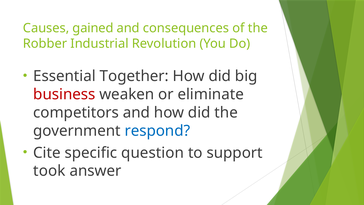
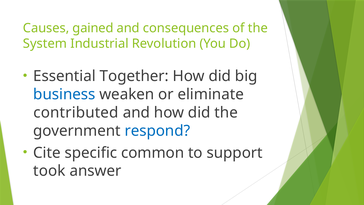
Robber: Robber -> System
business colour: red -> blue
competitors: competitors -> contributed
question: question -> common
